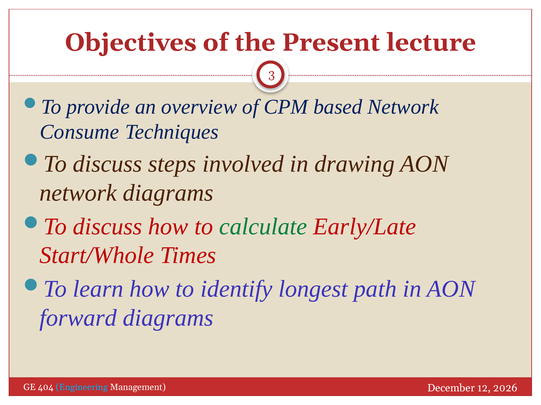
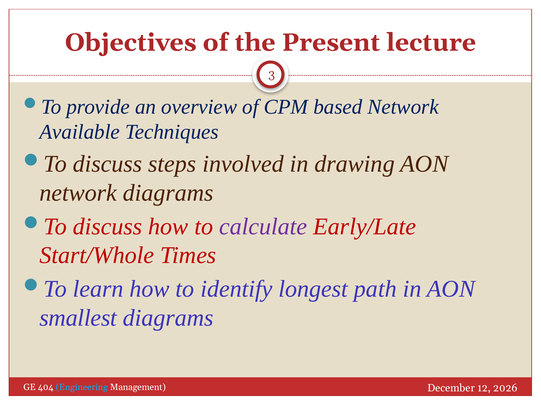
Consume: Consume -> Available
calculate colour: green -> purple
forward: forward -> smallest
